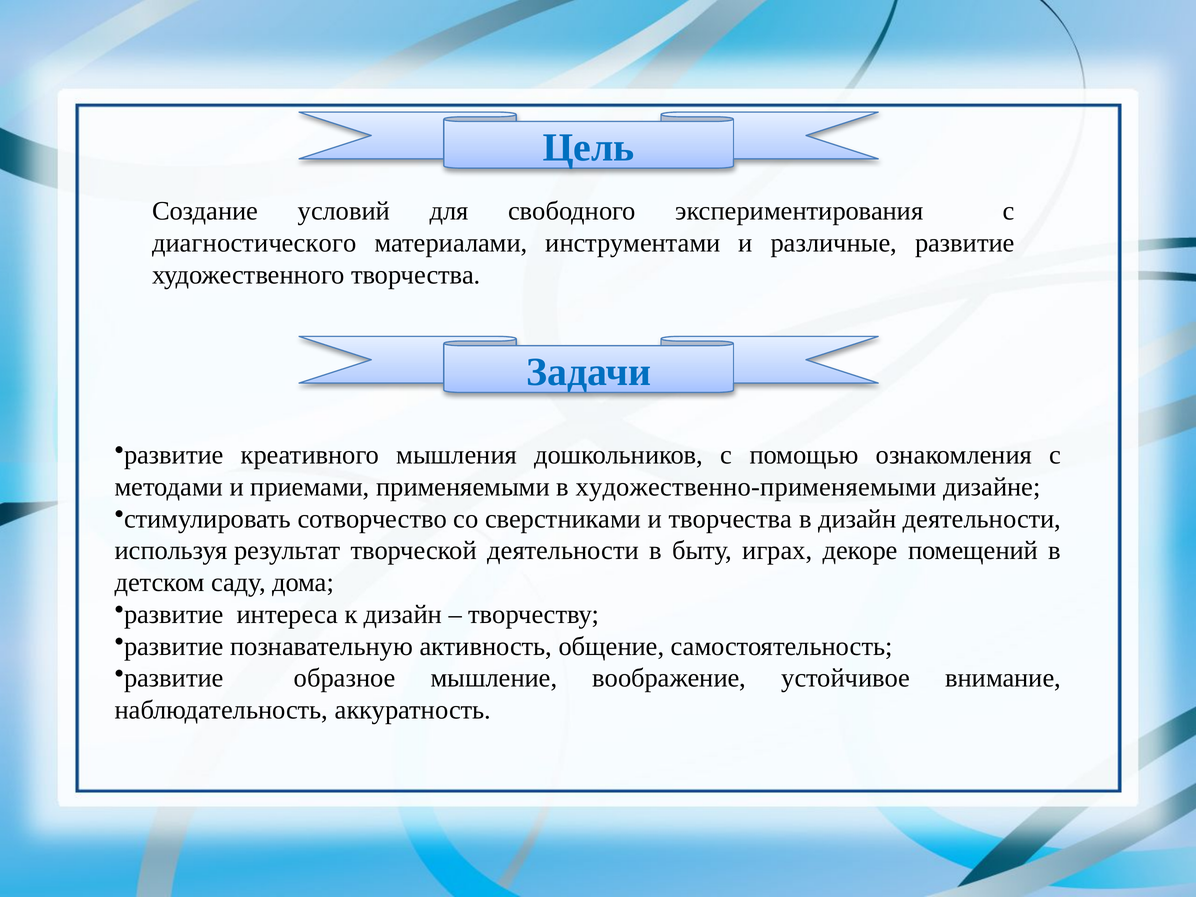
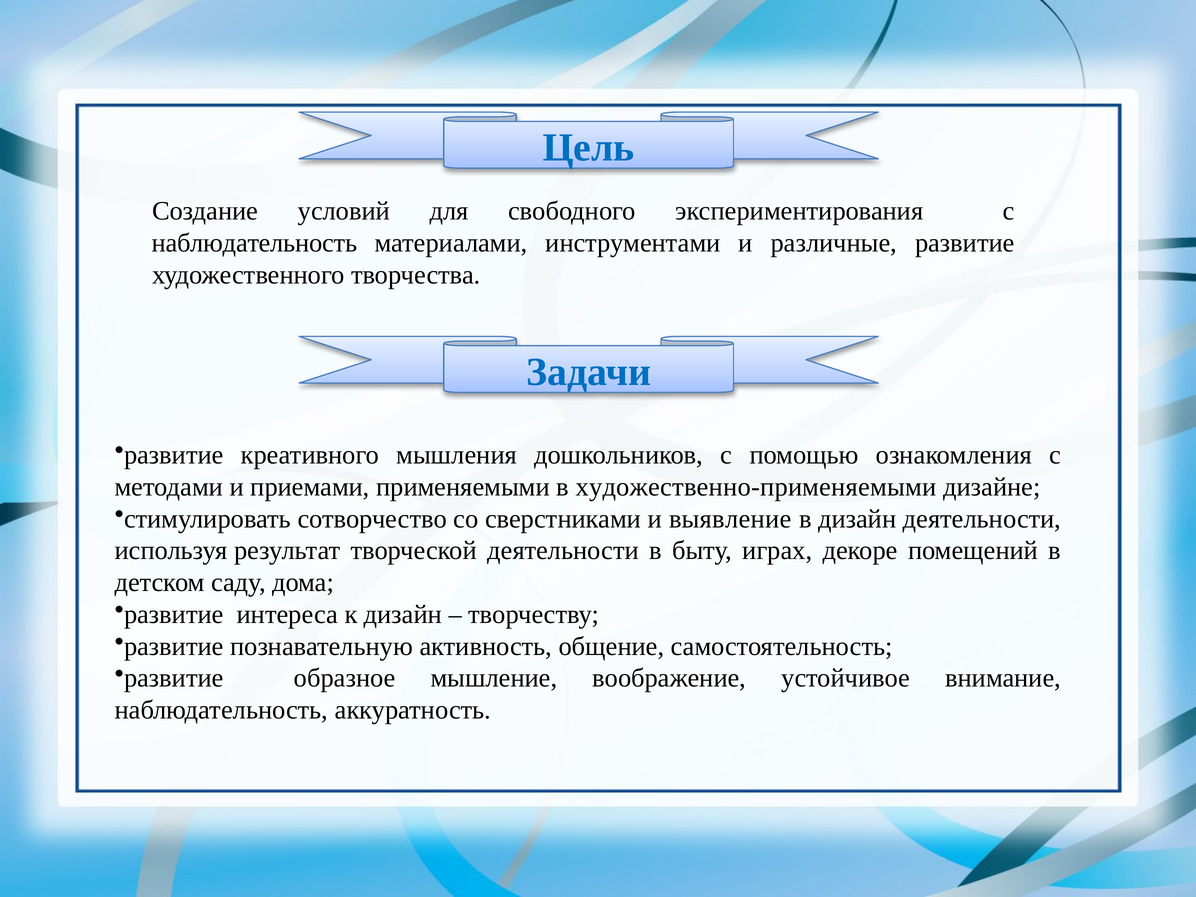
диагностического at (254, 243): диагностического -> наблюдательность
и творчества: творчества -> выявление
